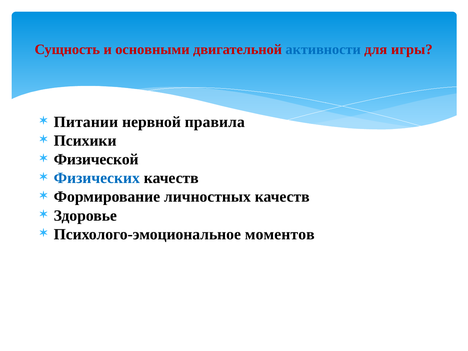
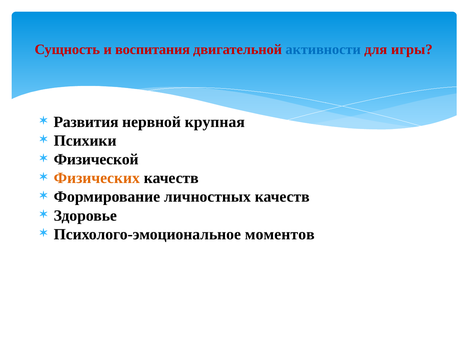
основными: основными -> воспитания
Питании: Питании -> Развития
правила: правила -> крупная
Физических colour: blue -> orange
